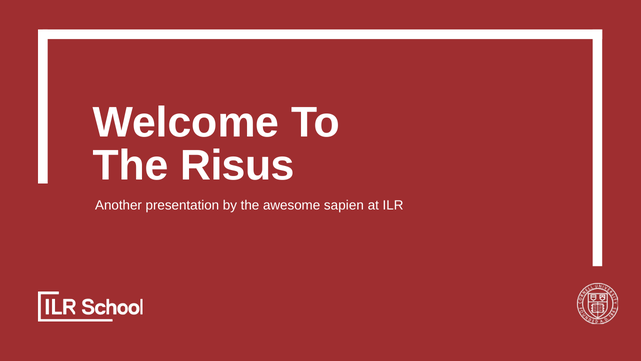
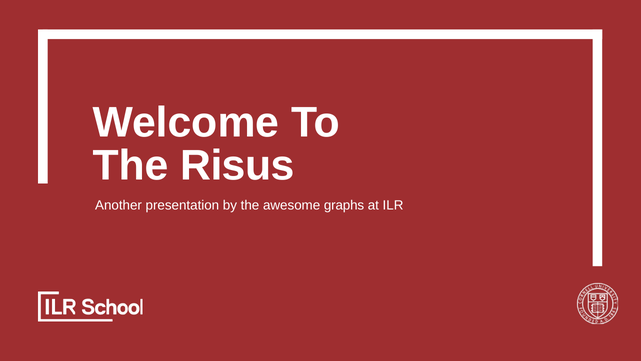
sapien: sapien -> graphs
